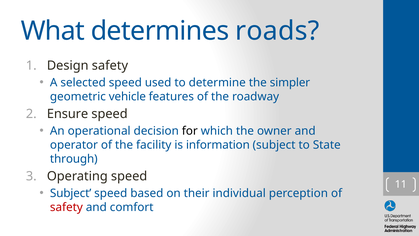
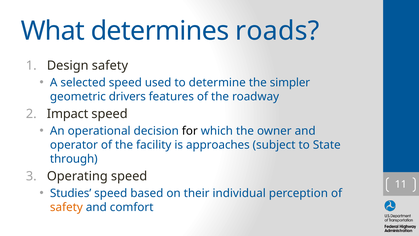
vehicle: vehicle -> drivers
Ensure: Ensure -> Impact
information: information -> approaches
Subject at (71, 193): Subject -> Studies
safety at (66, 207) colour: red -> orange
